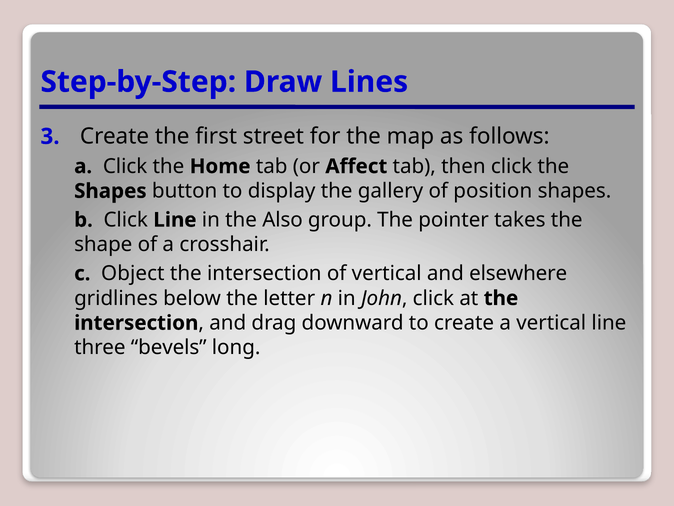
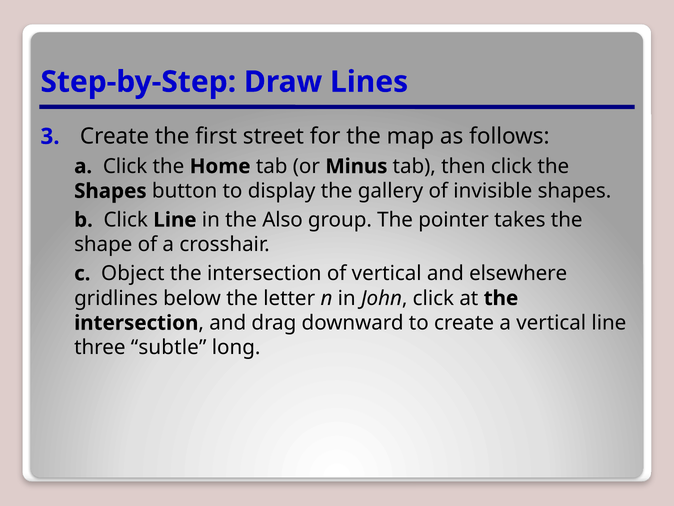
Affect: Affect -> Minus
position: position -> invisible
bevels: bevels -> subtle
